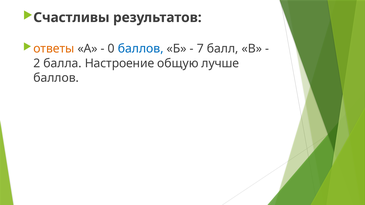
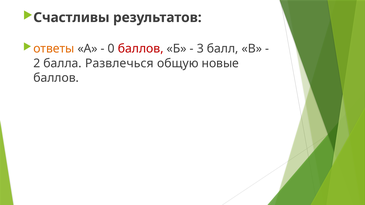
баллов at (141, 49) colour: blue -> red
7: 7 -> 3
Настроение: Настроение -> Развлечься
лучше: лучше -> новые
